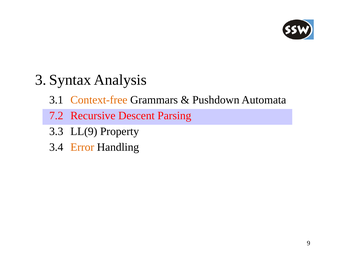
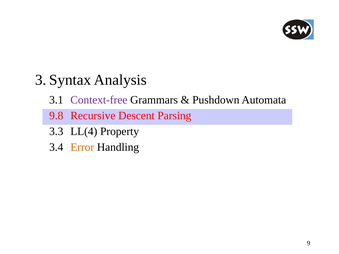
Context-free colour: orange -> purple
7.2: 7.2 -> 9.8
LL(9: LL(9 -> LL(4
